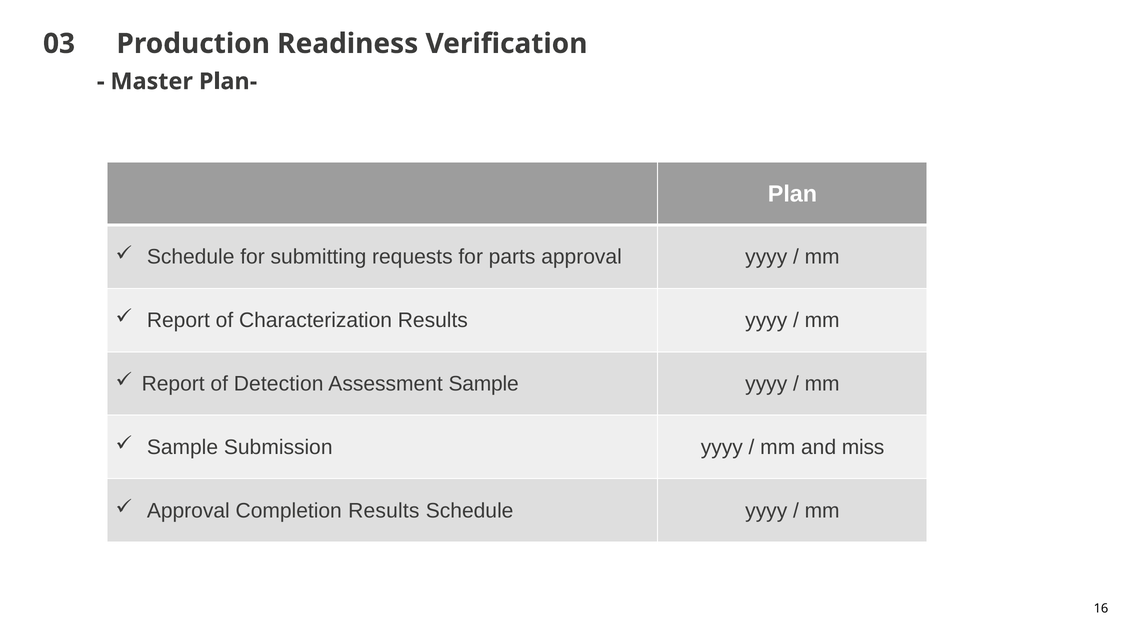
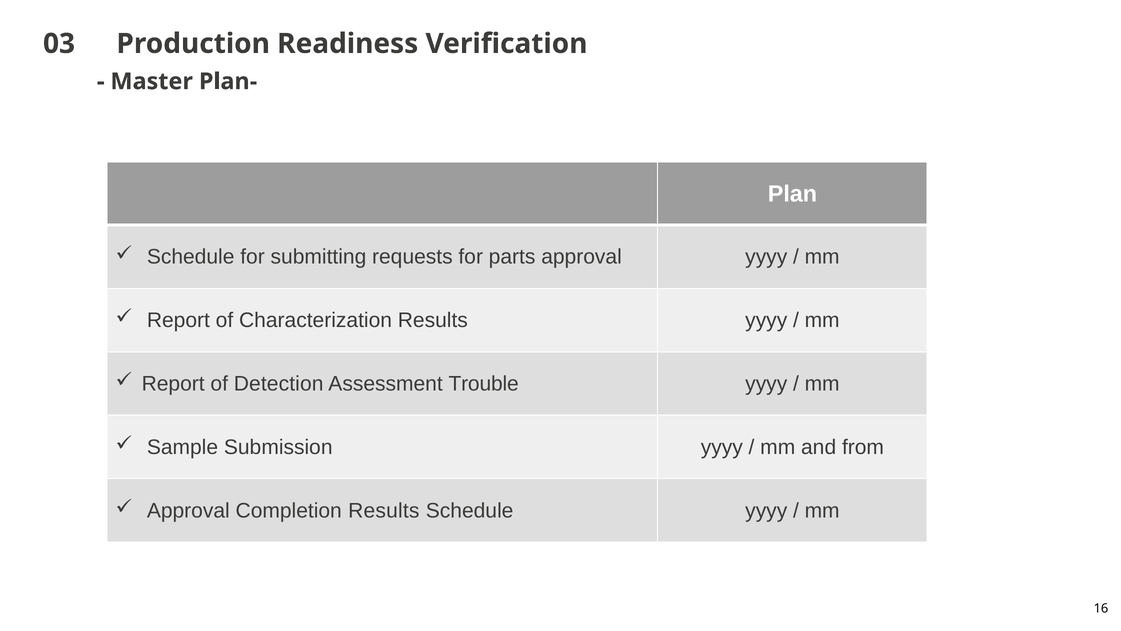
Assessment Sample: Sample -> Trouble
miss: miss -> from
